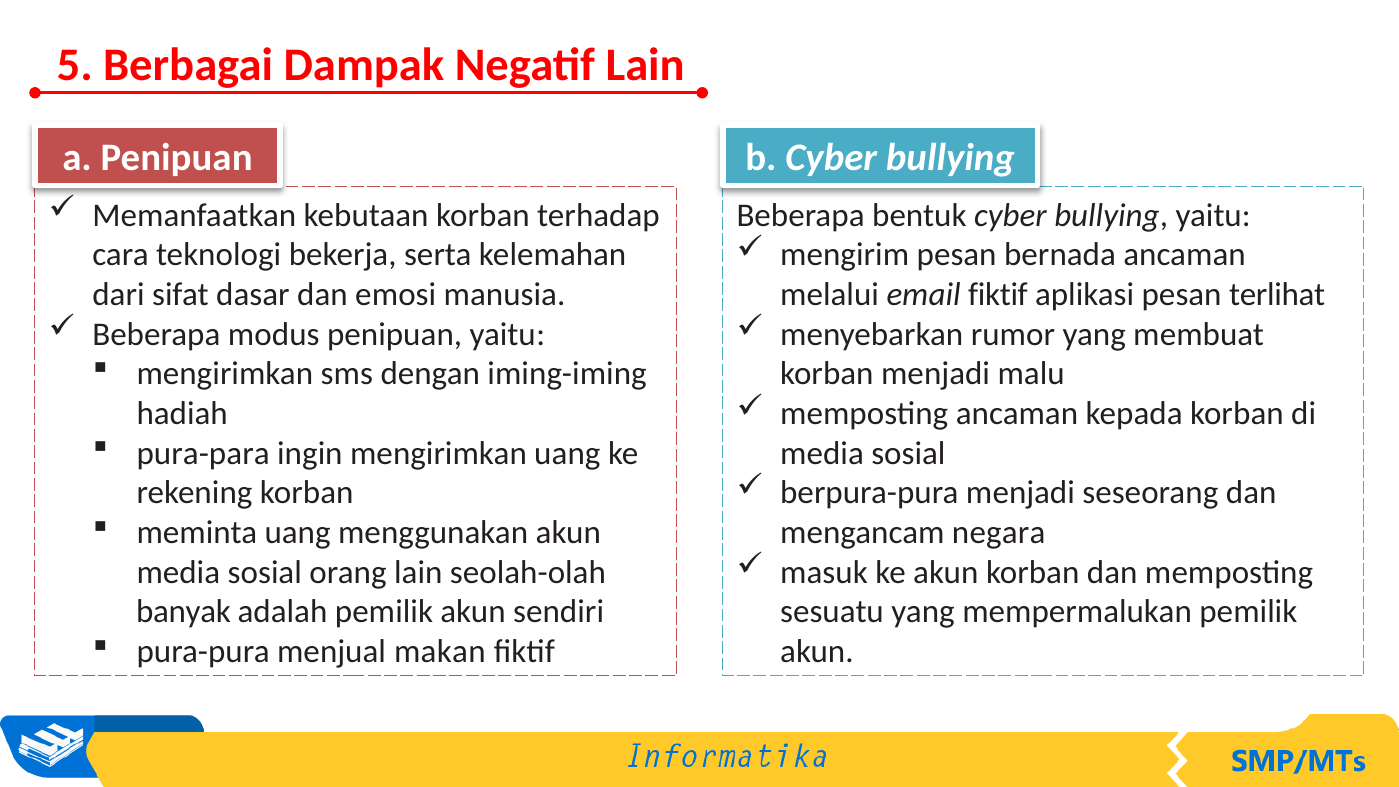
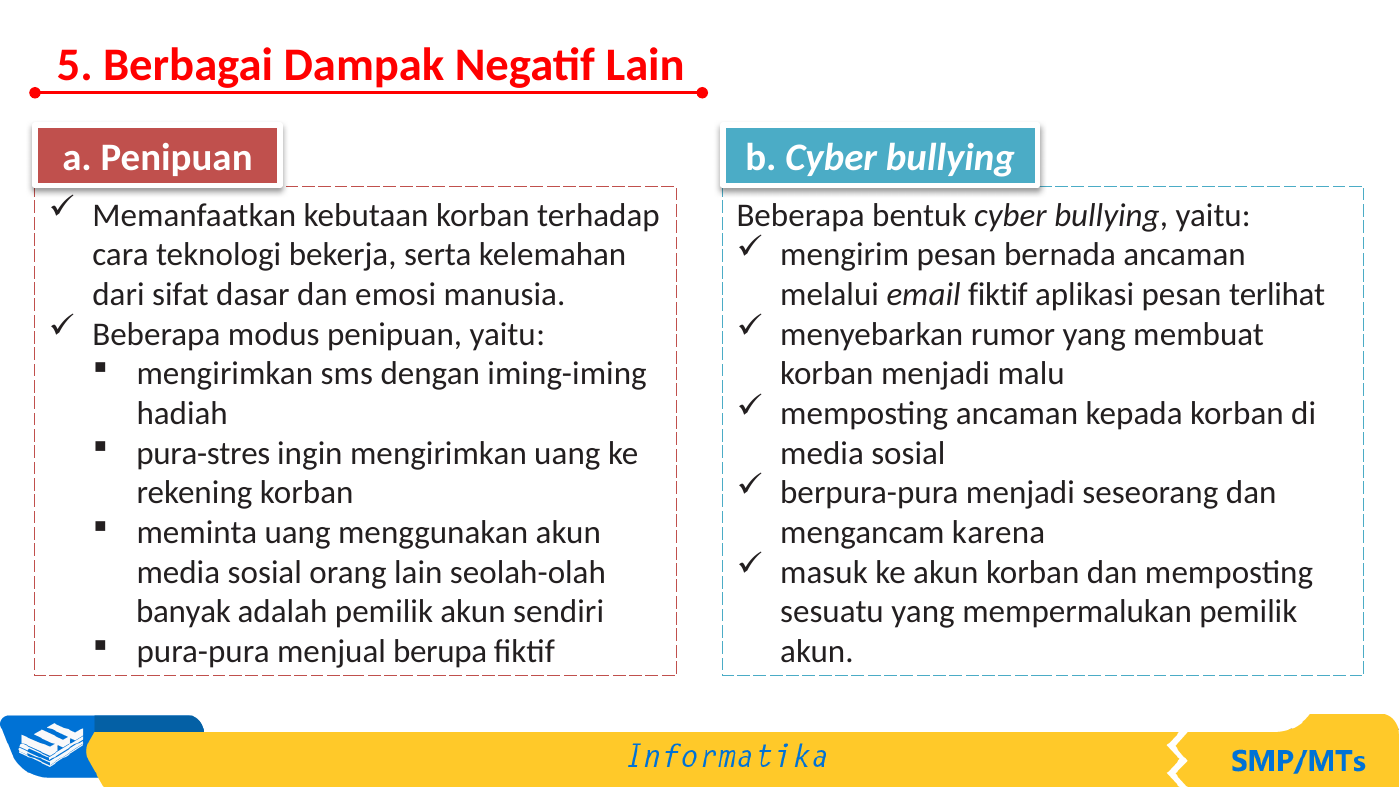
pura-para: pura-para -> pura-stres
negara: negara -> karena
makan: makan -> berupa
